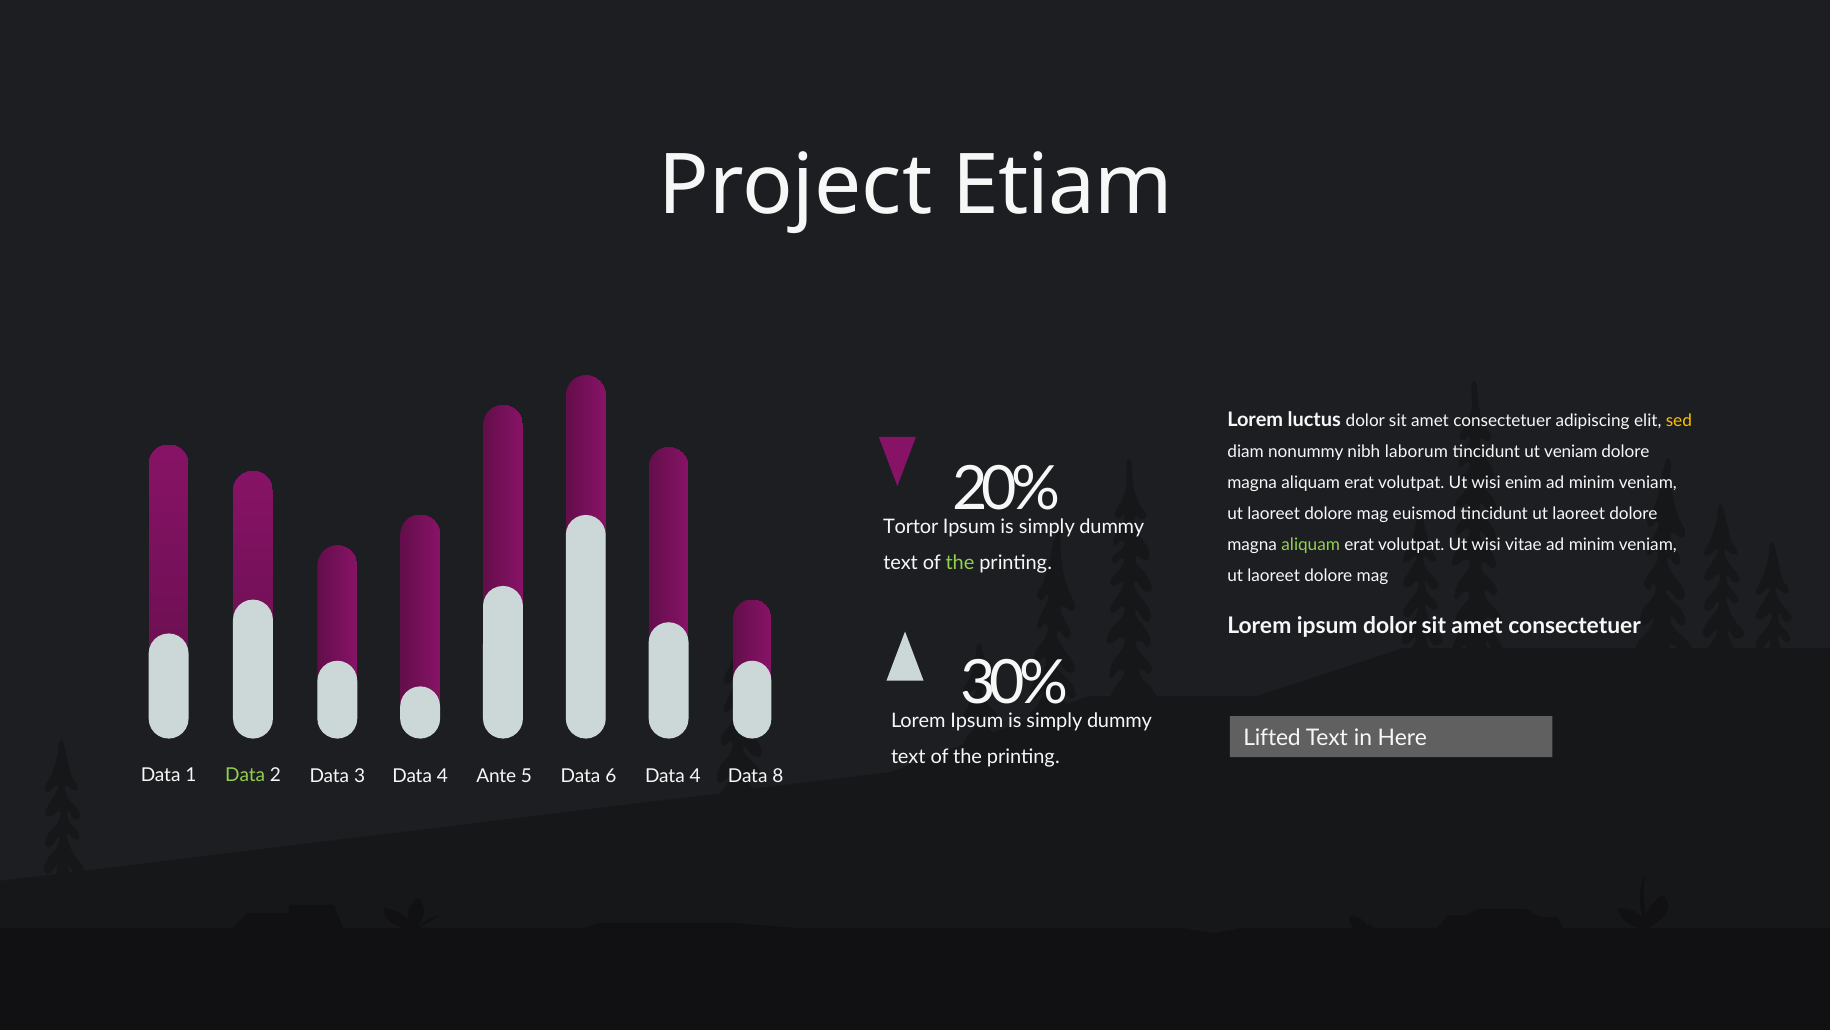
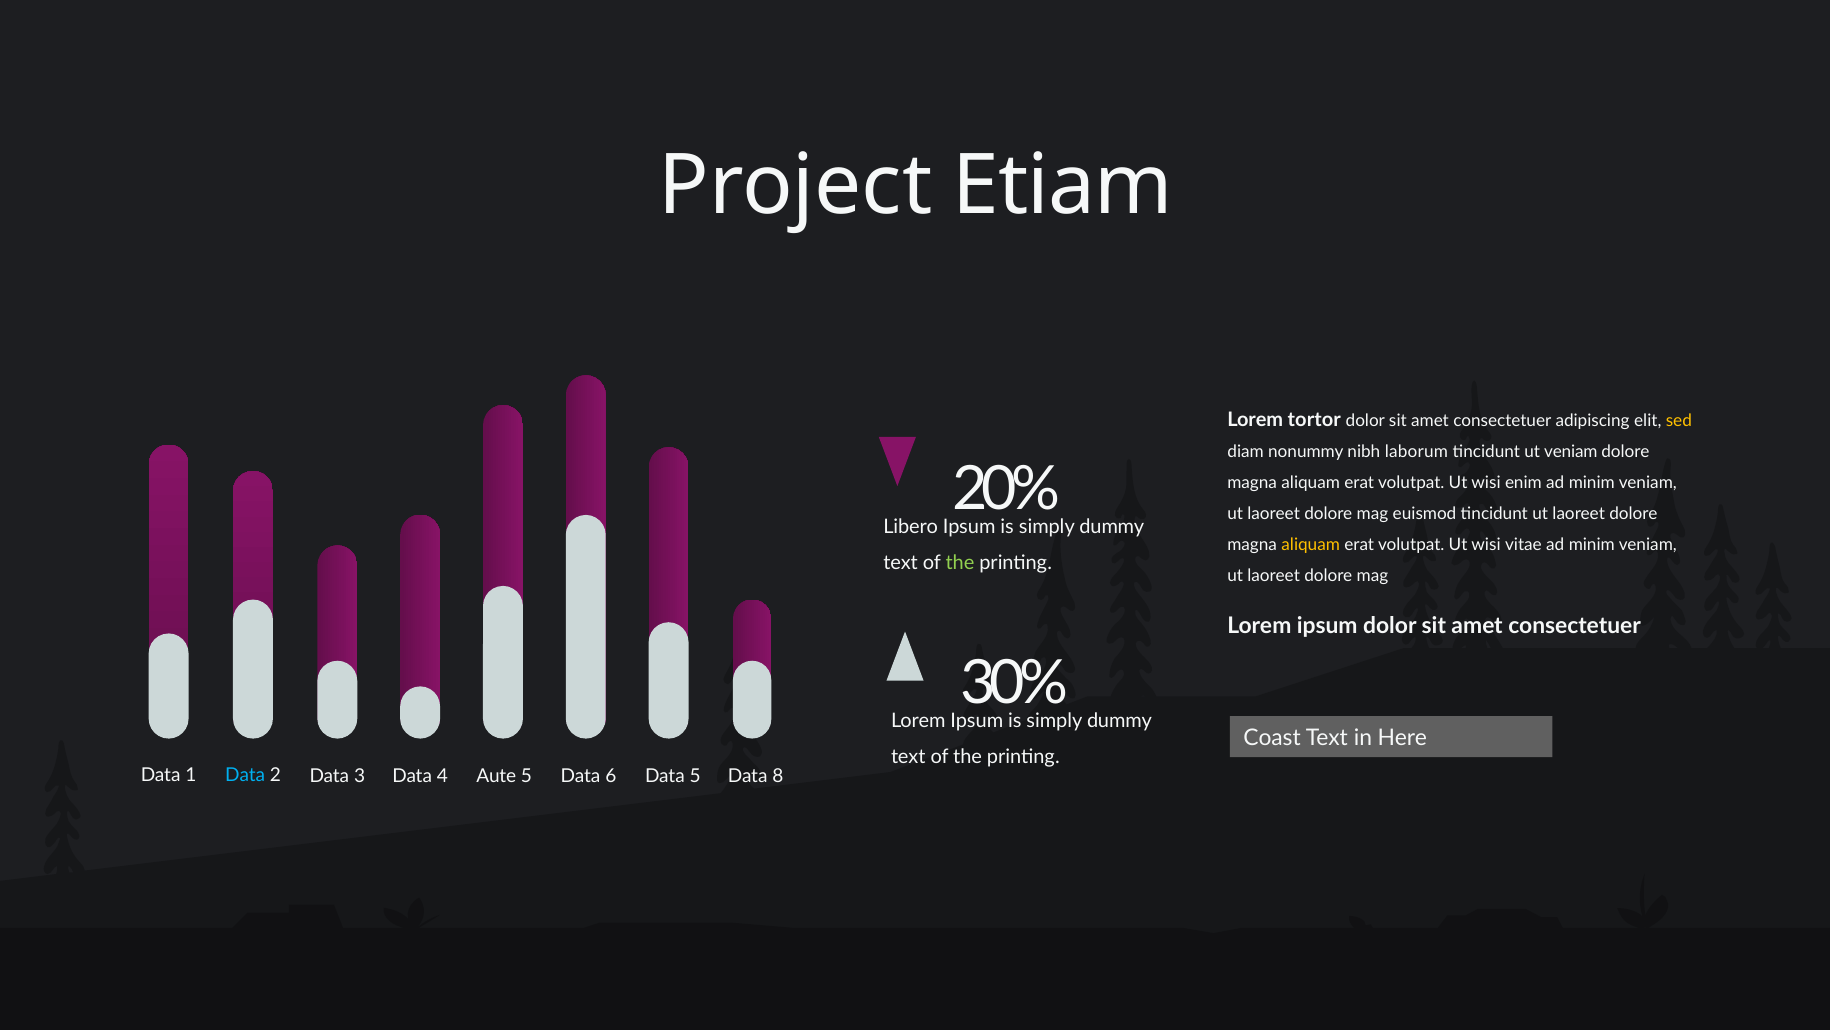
luctus: luctus -> tortor
Tortor: Tortor -> Libero
aliquam at (1311, 545) colour: light green -> yellow
Lifted: Lifted -> Coast
Data at (245, 775) colour: light green -> light blue
Ante: Ante -> Aute
6 Data 4: 4 -> 5
